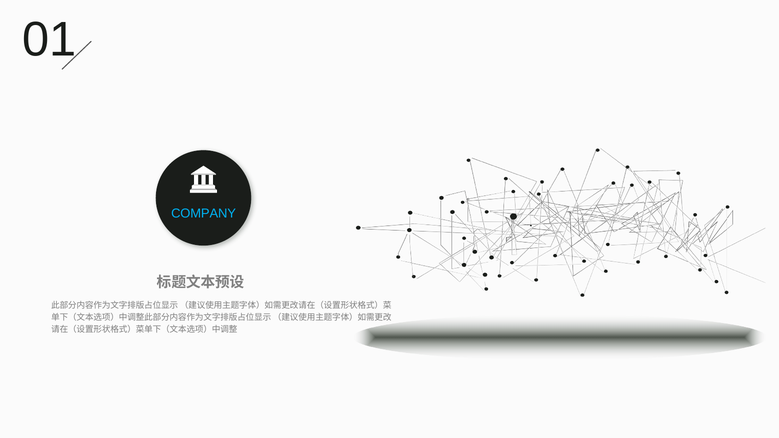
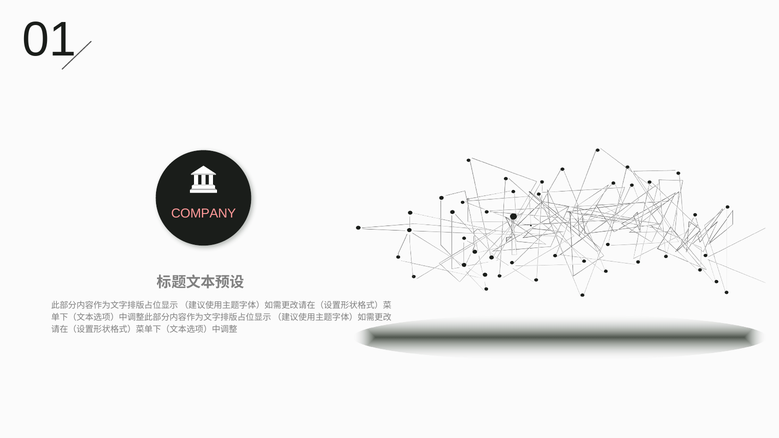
COMPANY colour: light blue -> pink
